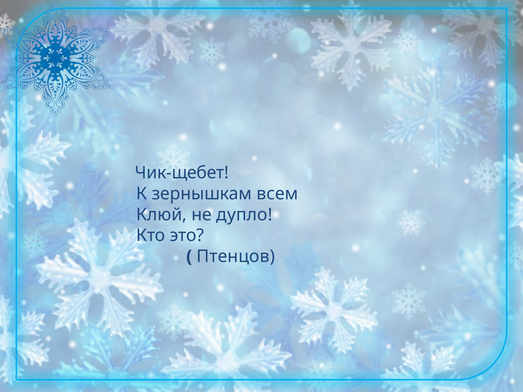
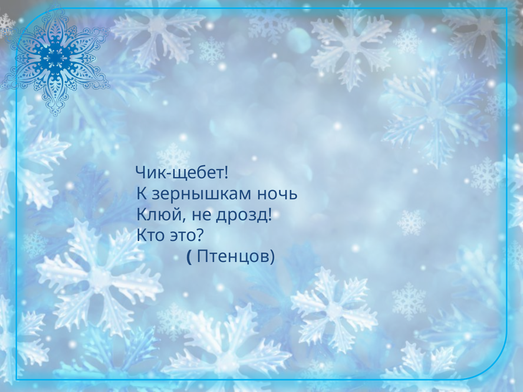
всем: всем -> ночь
дупло: дупло -> дрозд
